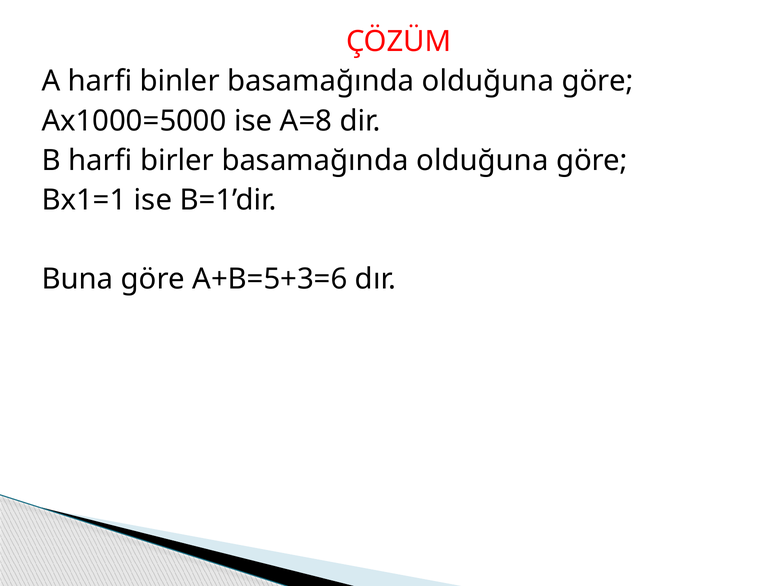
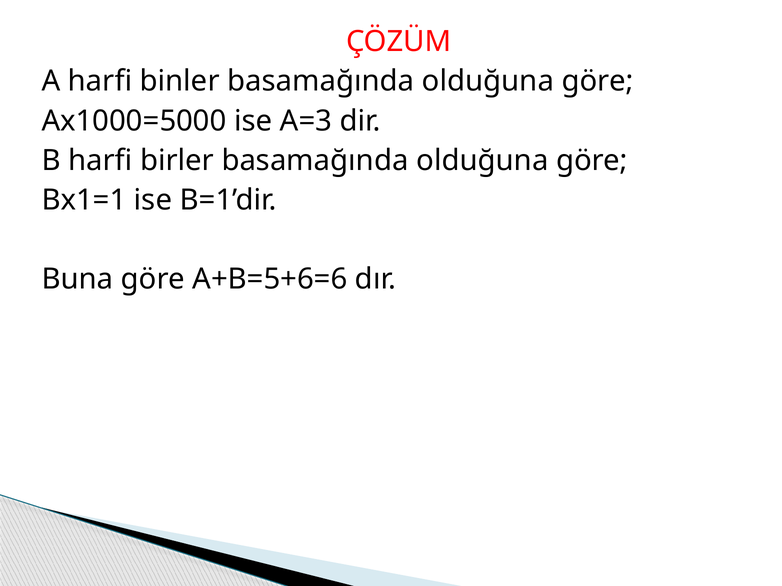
A=8: A=8 -> A=3
A+B=5+3=6: A+B=5+3=6 -> A+B=5+6=6
